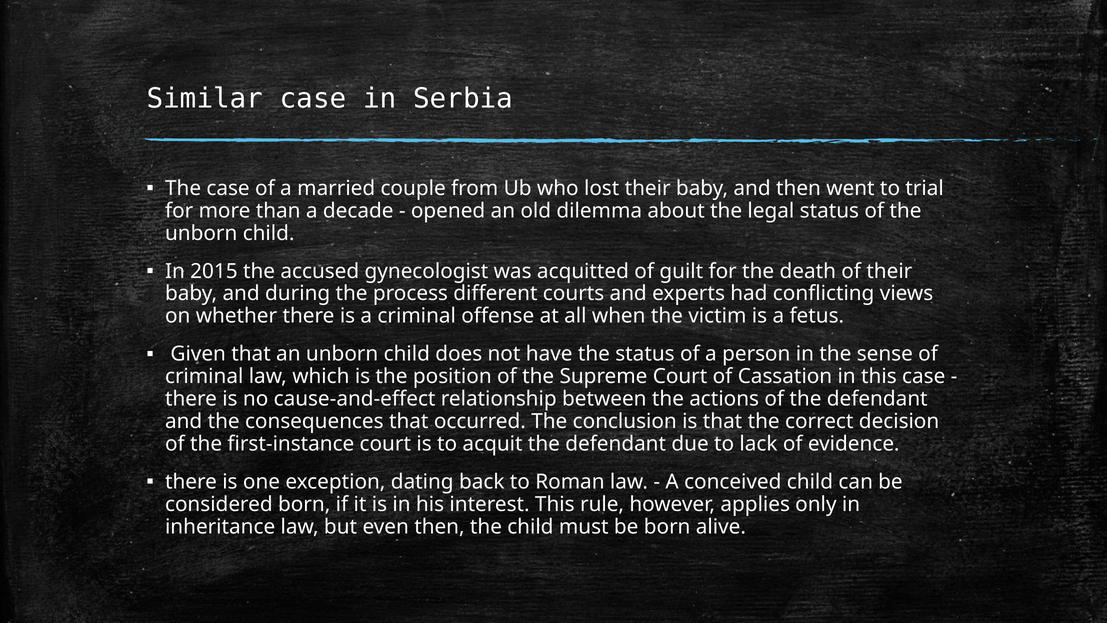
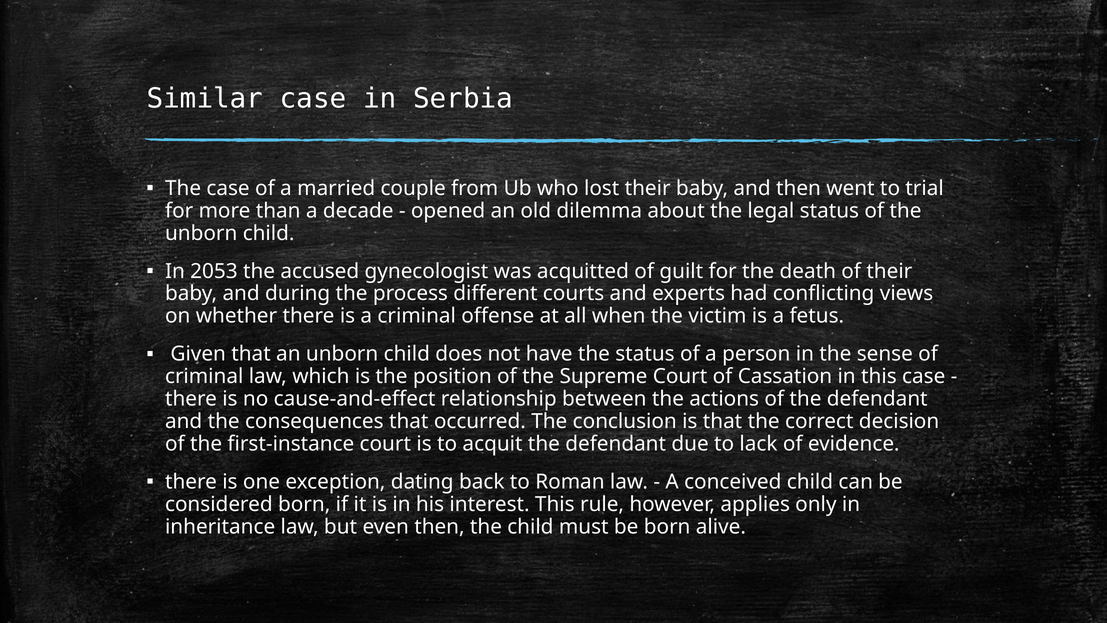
2015: 2015 -> 2053
